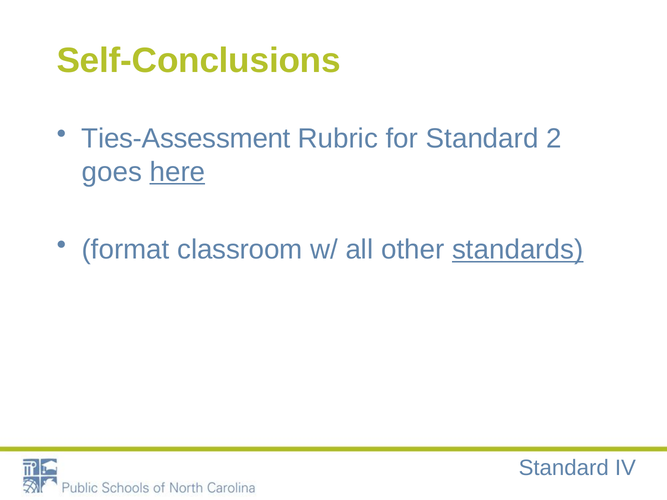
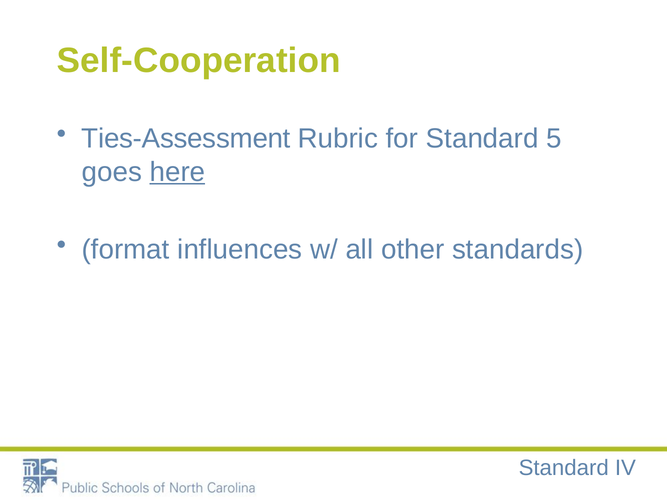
Self-Conclusions: Self-Conclusions -> Self-Cooperation
2: 2 -> 5
classroom: classroom -> influences
standards underline: present -> none
